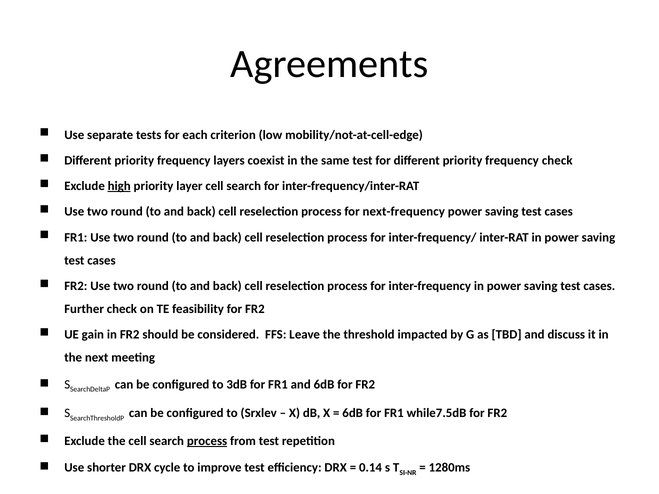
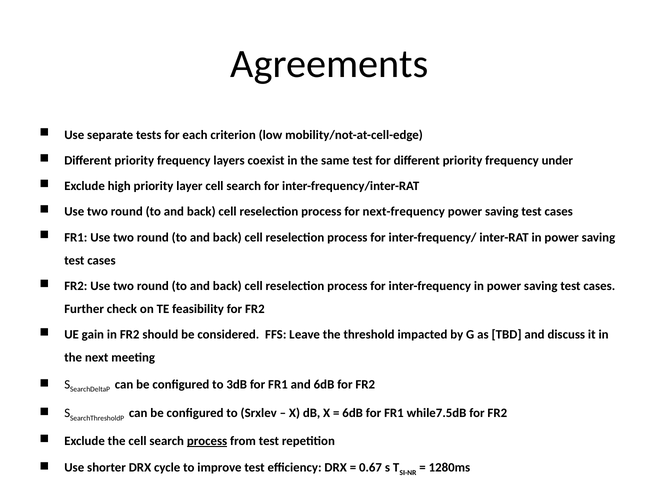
frequency check: check -> under
high underline: present -> none
0.14: 0.14 -> 0.67
